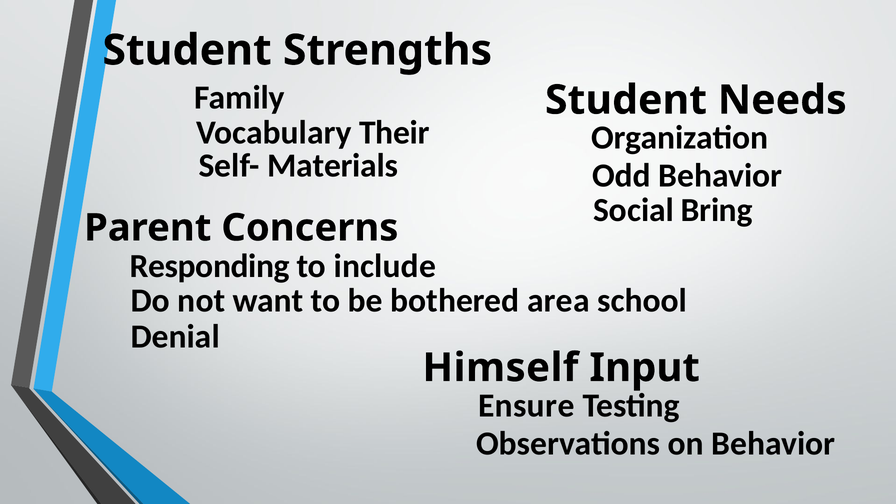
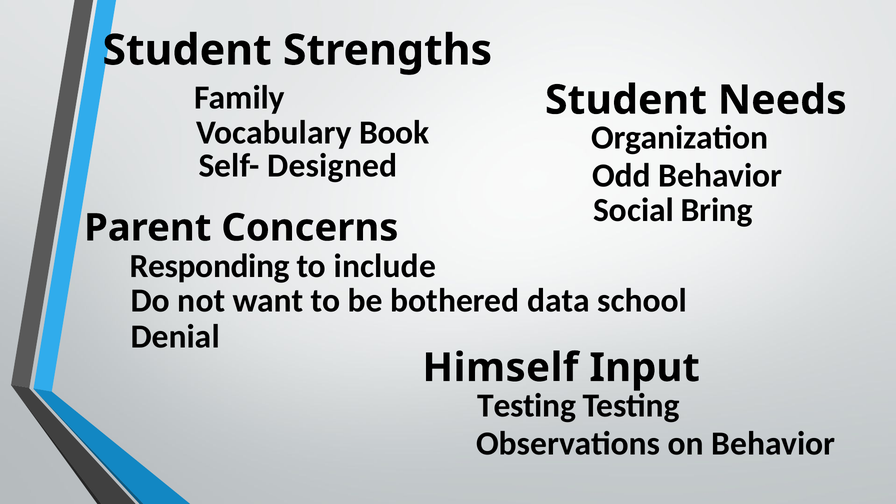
Their: Their -> Book
Materials: Materials -> Designed
area: area -> data
Ensure at (526, 406): Ensure -> Testing
